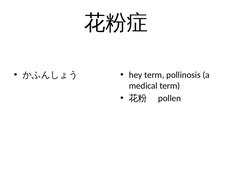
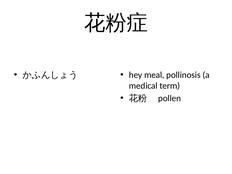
hey term: term -> meal
